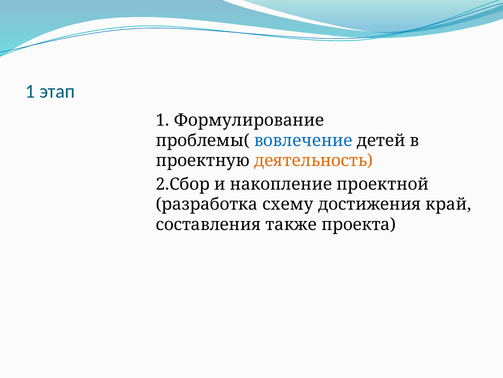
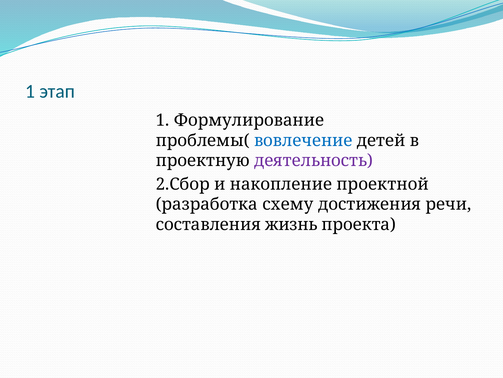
деятельность colour: orange -> purple
край: край -> речи
также: также -> жизнь
